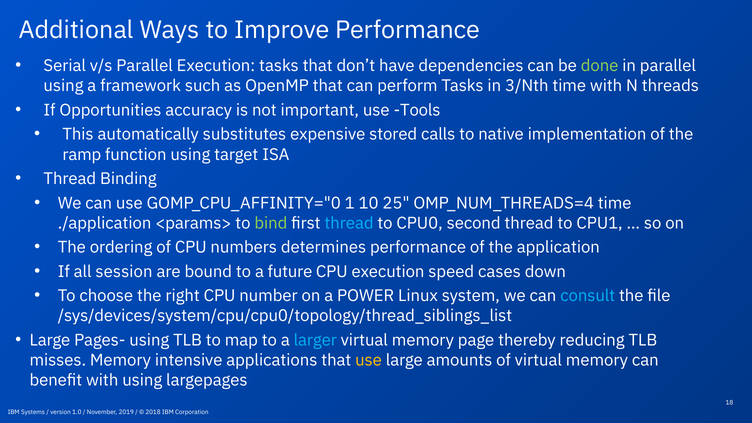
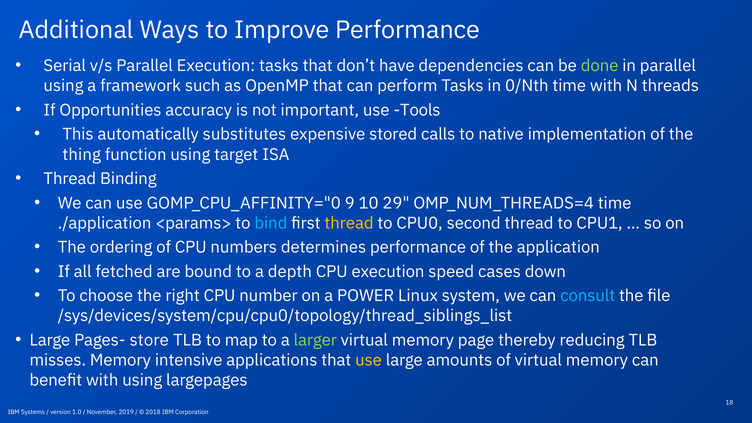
3/Nth: 3/Nth -> 0/Nth
ramp: ramp -> thing
1: 1 -> 9
25: 25 -> 29
bind colour: light green -> light blue
thread at (349, 223) colour: light blue -> yellow
session: session -> fetched
future: future -> depth
Pages- using: using -> store
larger colour: light blue -> light green
